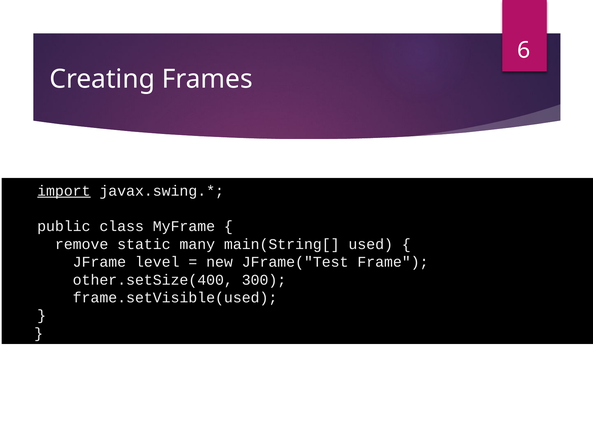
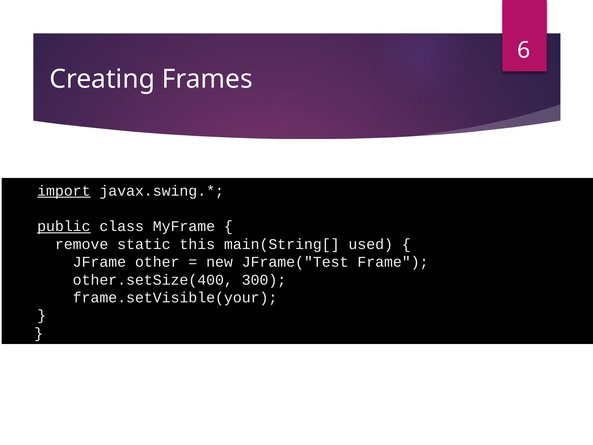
public underline: none -> present
many: many -> this
level: level -> other
frame.setVisible(used: frame.setVisible(used -> frame.setVisible(your
